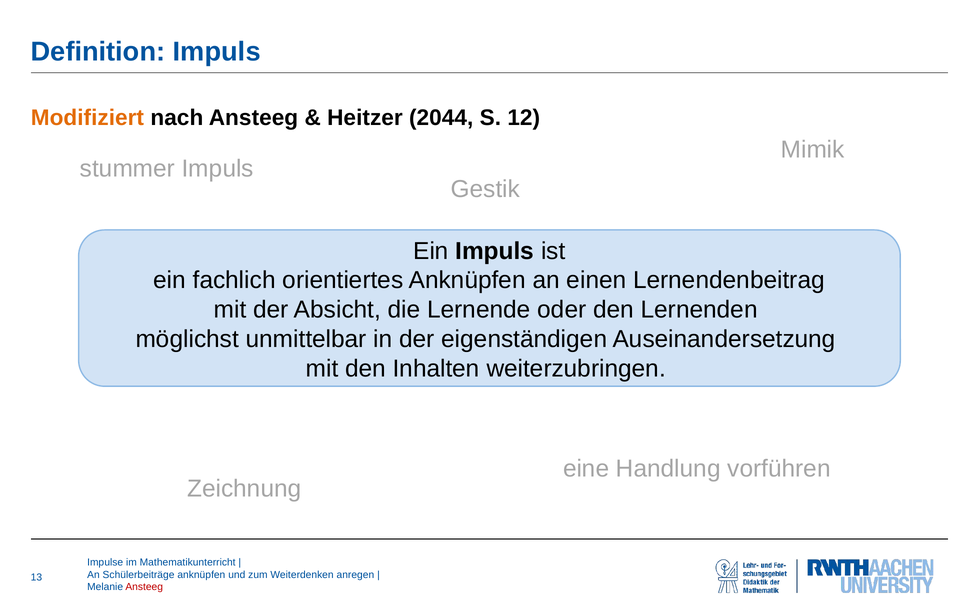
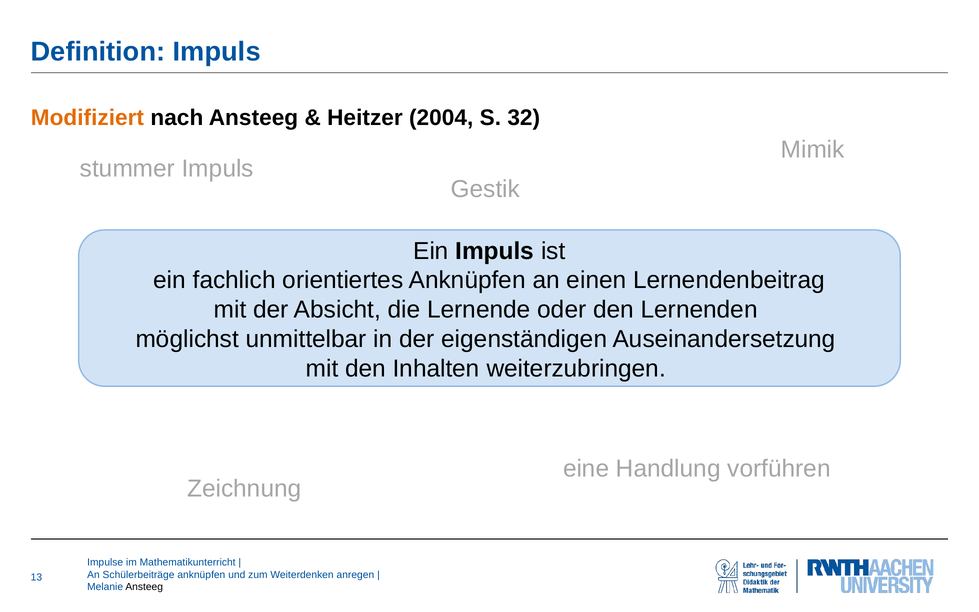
2044: 2044 -> 2004
12: 12 -> 32
Ansteeg at (144, 587) colour: red -> black
